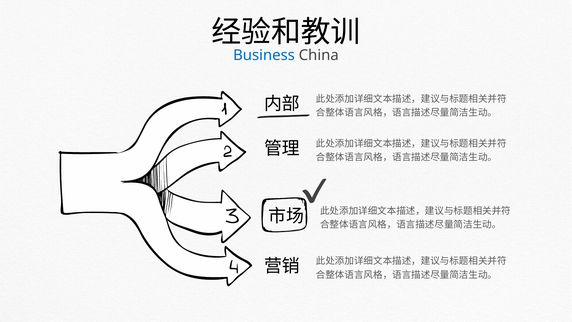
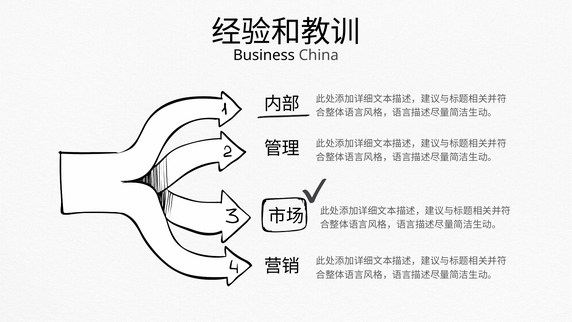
Business colour: blue -> black
